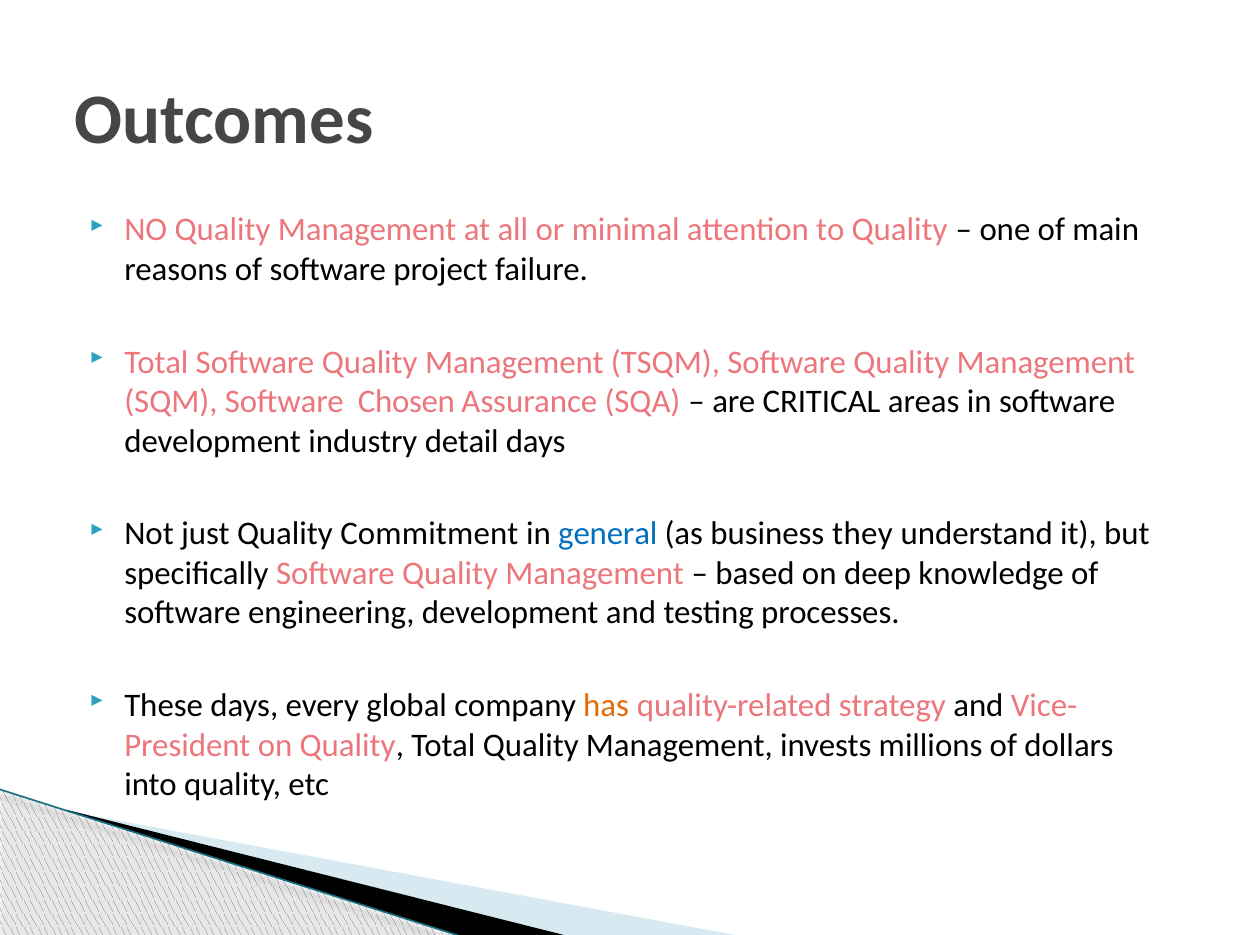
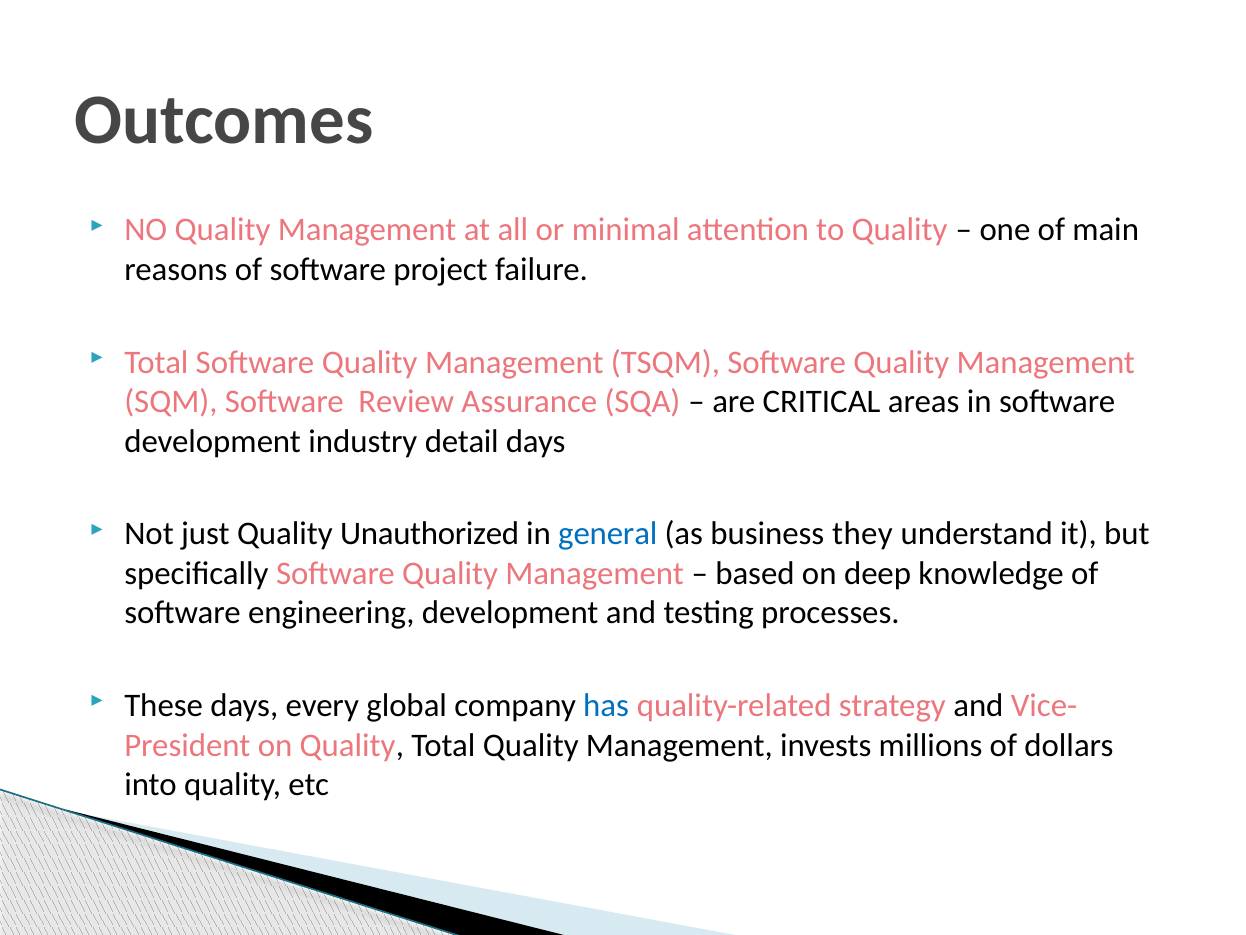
Chosen: Chosen -> Review
Commitment: Commitment -> Unauthorized
has colour: orange -> blue
